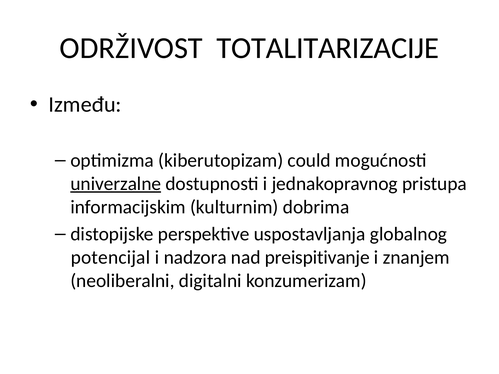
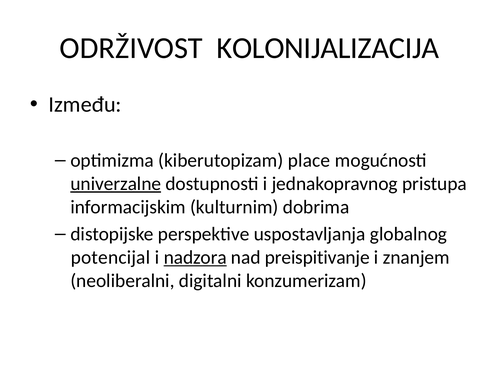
TOTALITARIZACIJE: TOTALITARIZACIJE -> KOLONIJALIZACIJA
could: could -> place
nadzora underline: none -> present
